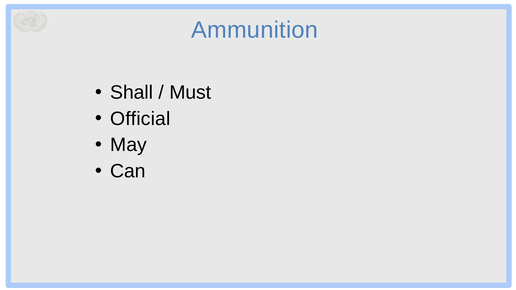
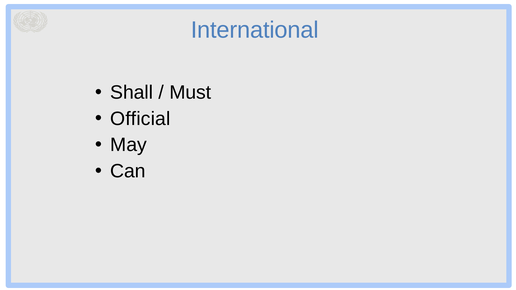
Ammunition: Ammunition -> International
